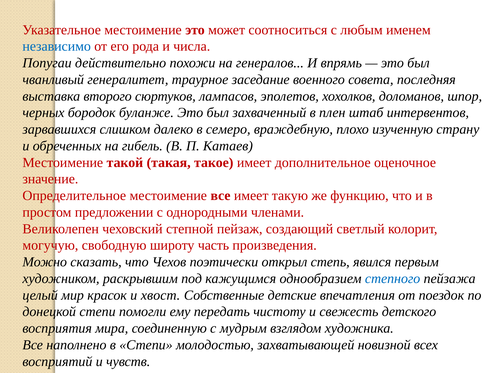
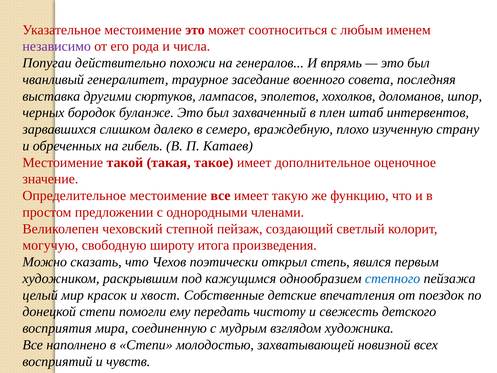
независимо colour: blue -> purple
второго: второго -> другими
часть: часть -> итога
